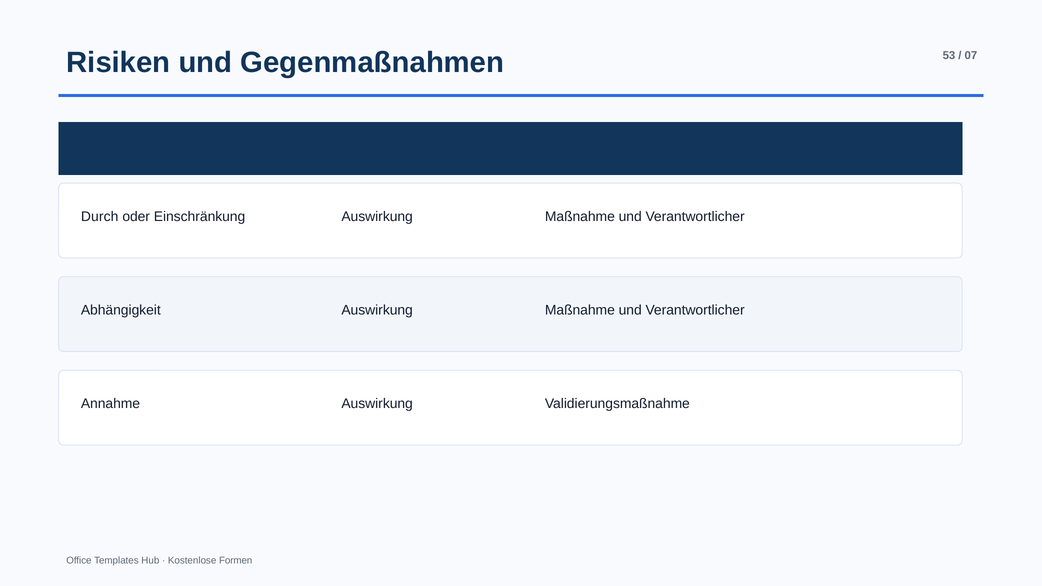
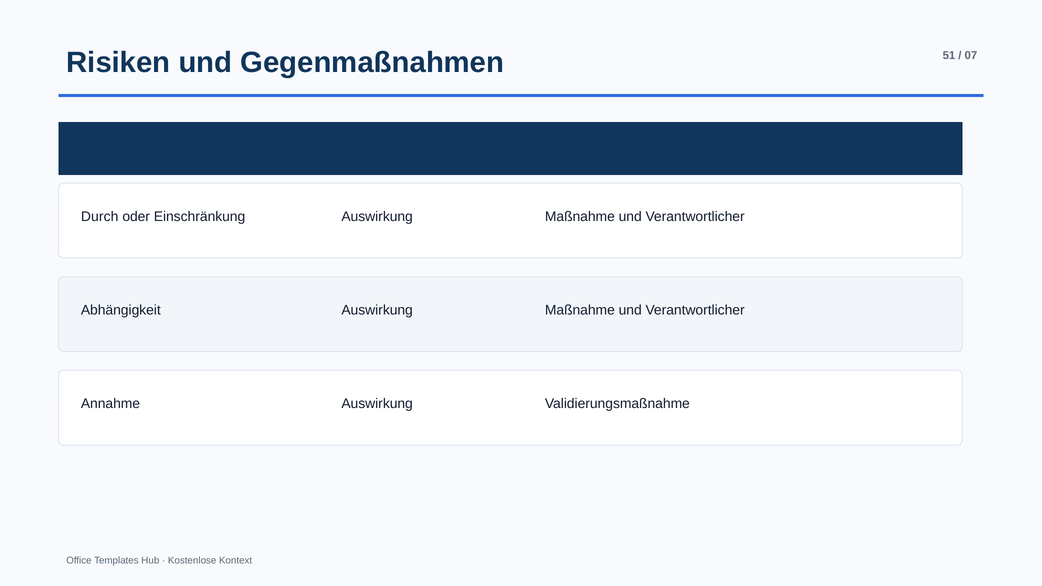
53: 53 -> 51
Formen: Formen -> Kontext
